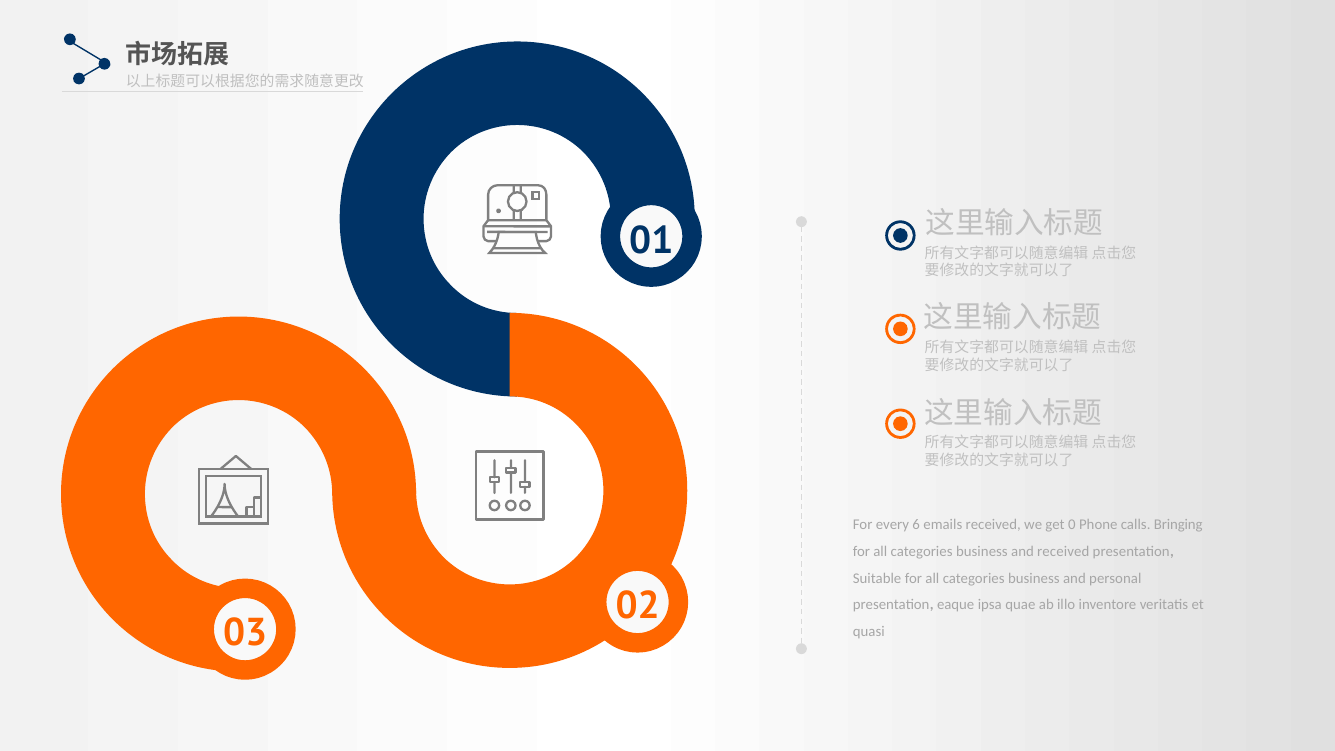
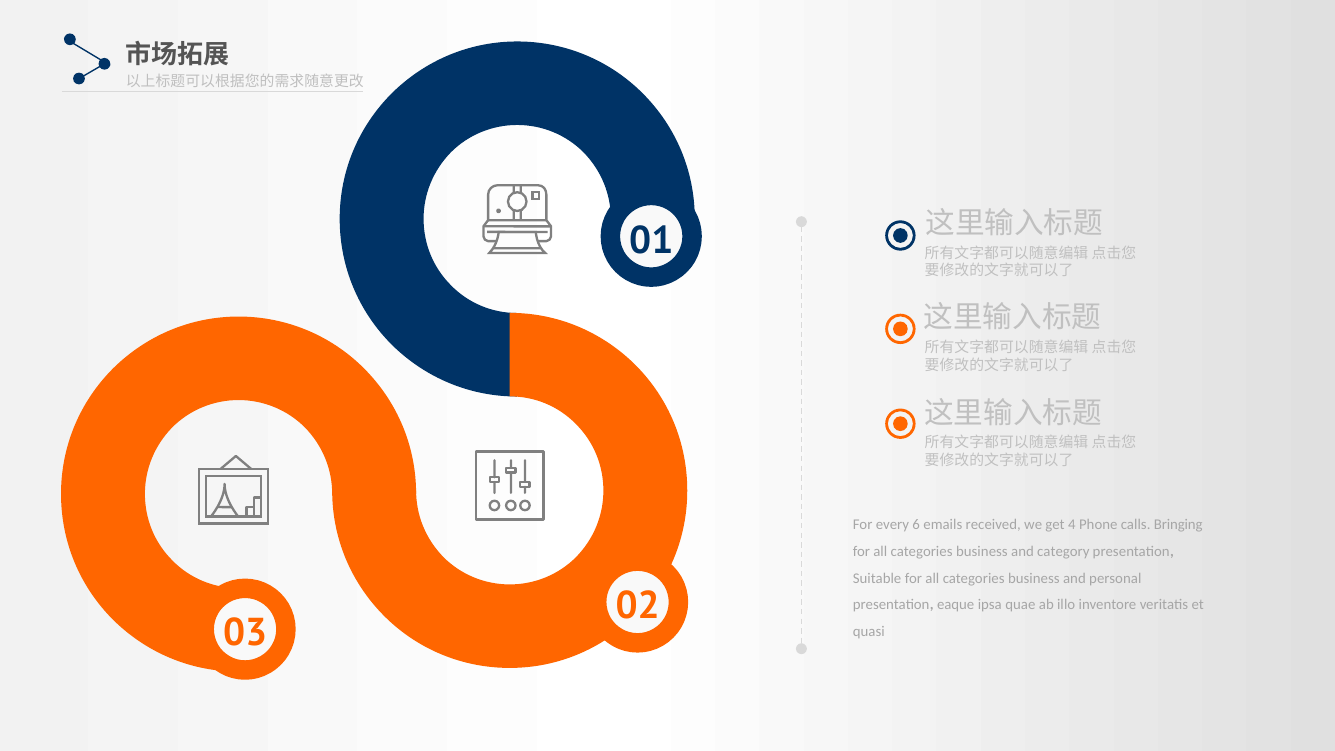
0: 0 -> 4
and received: received -> category
